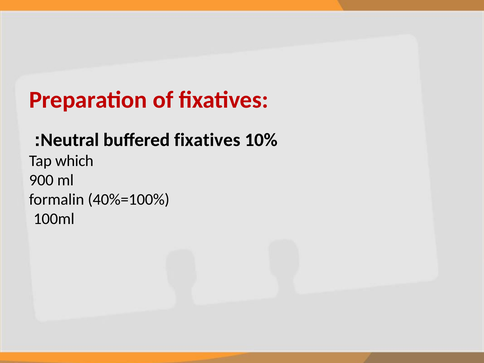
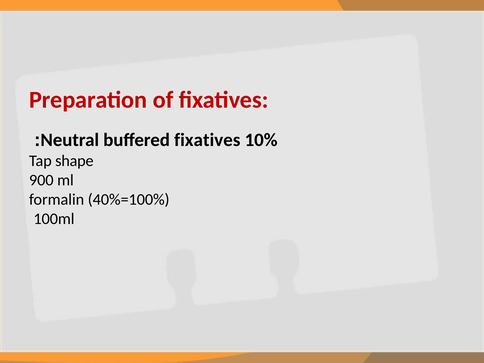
which: which -> shape
